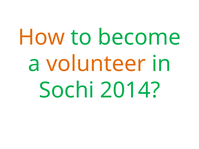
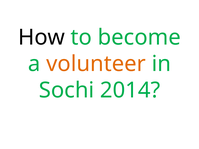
How colour: orange -> black
